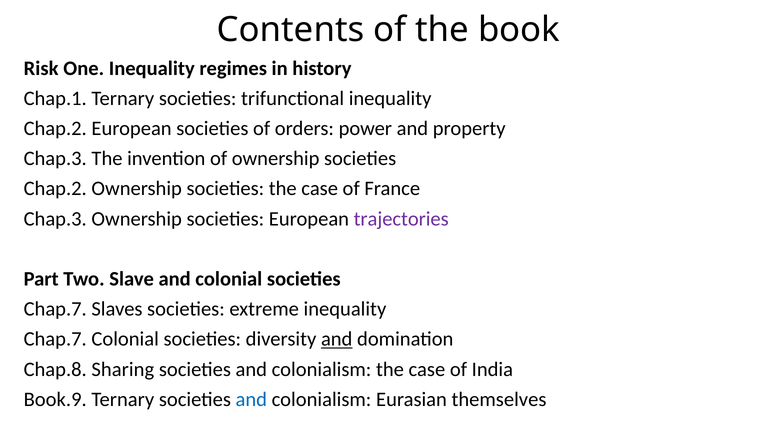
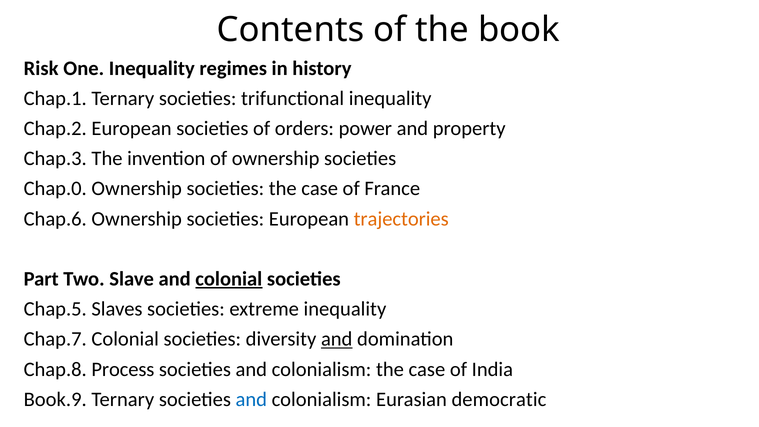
Chap.2 at (55, 189): Chap.2 -> Chap.0
Chap.3 at (55, 219): Chap.3 -> Chap.6
trajectories colour: purple -> orange
colonial at (229, 279) underline: none -> present
Chap.7 at (55, 309): Chap.7 -> Chap.5
Sharing: Sharing -> Process
themselves: themselves -> democratic
